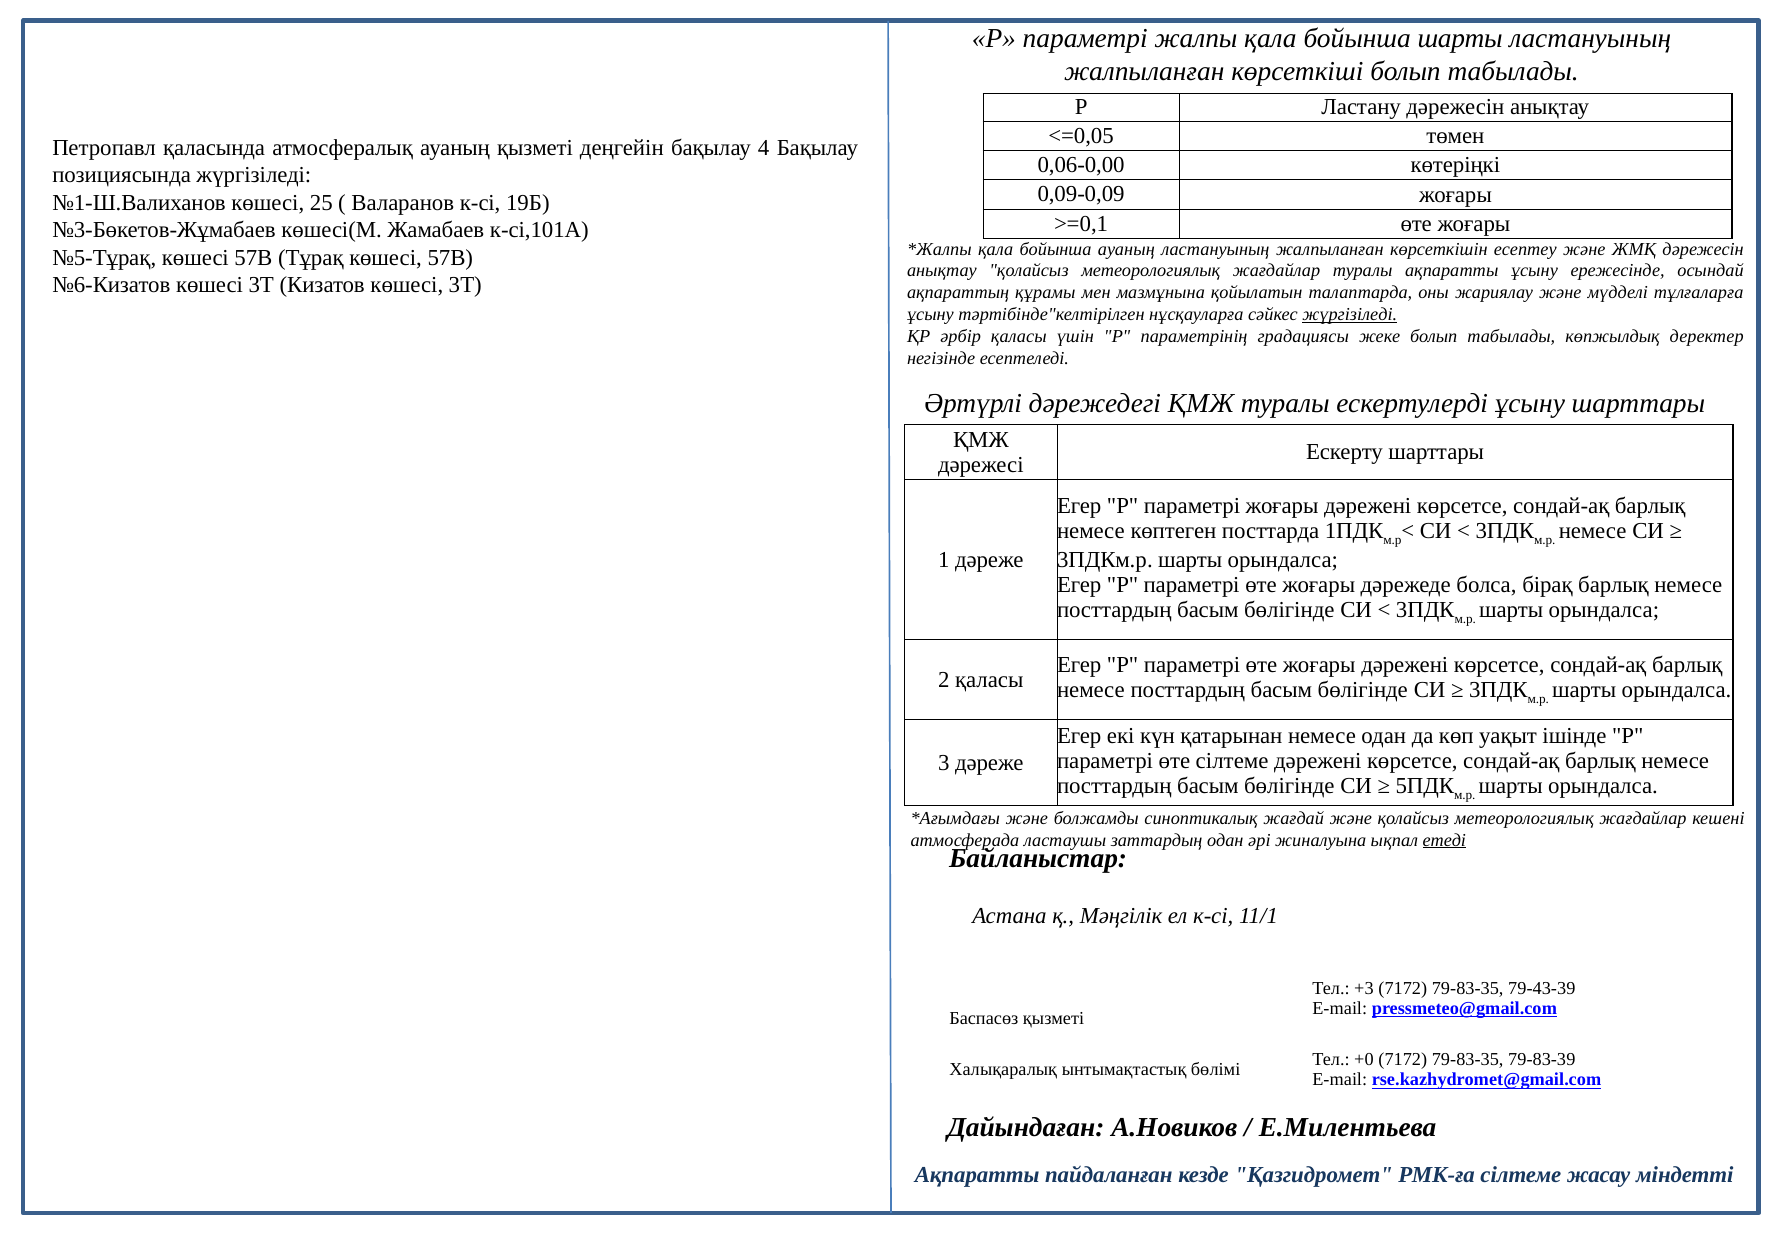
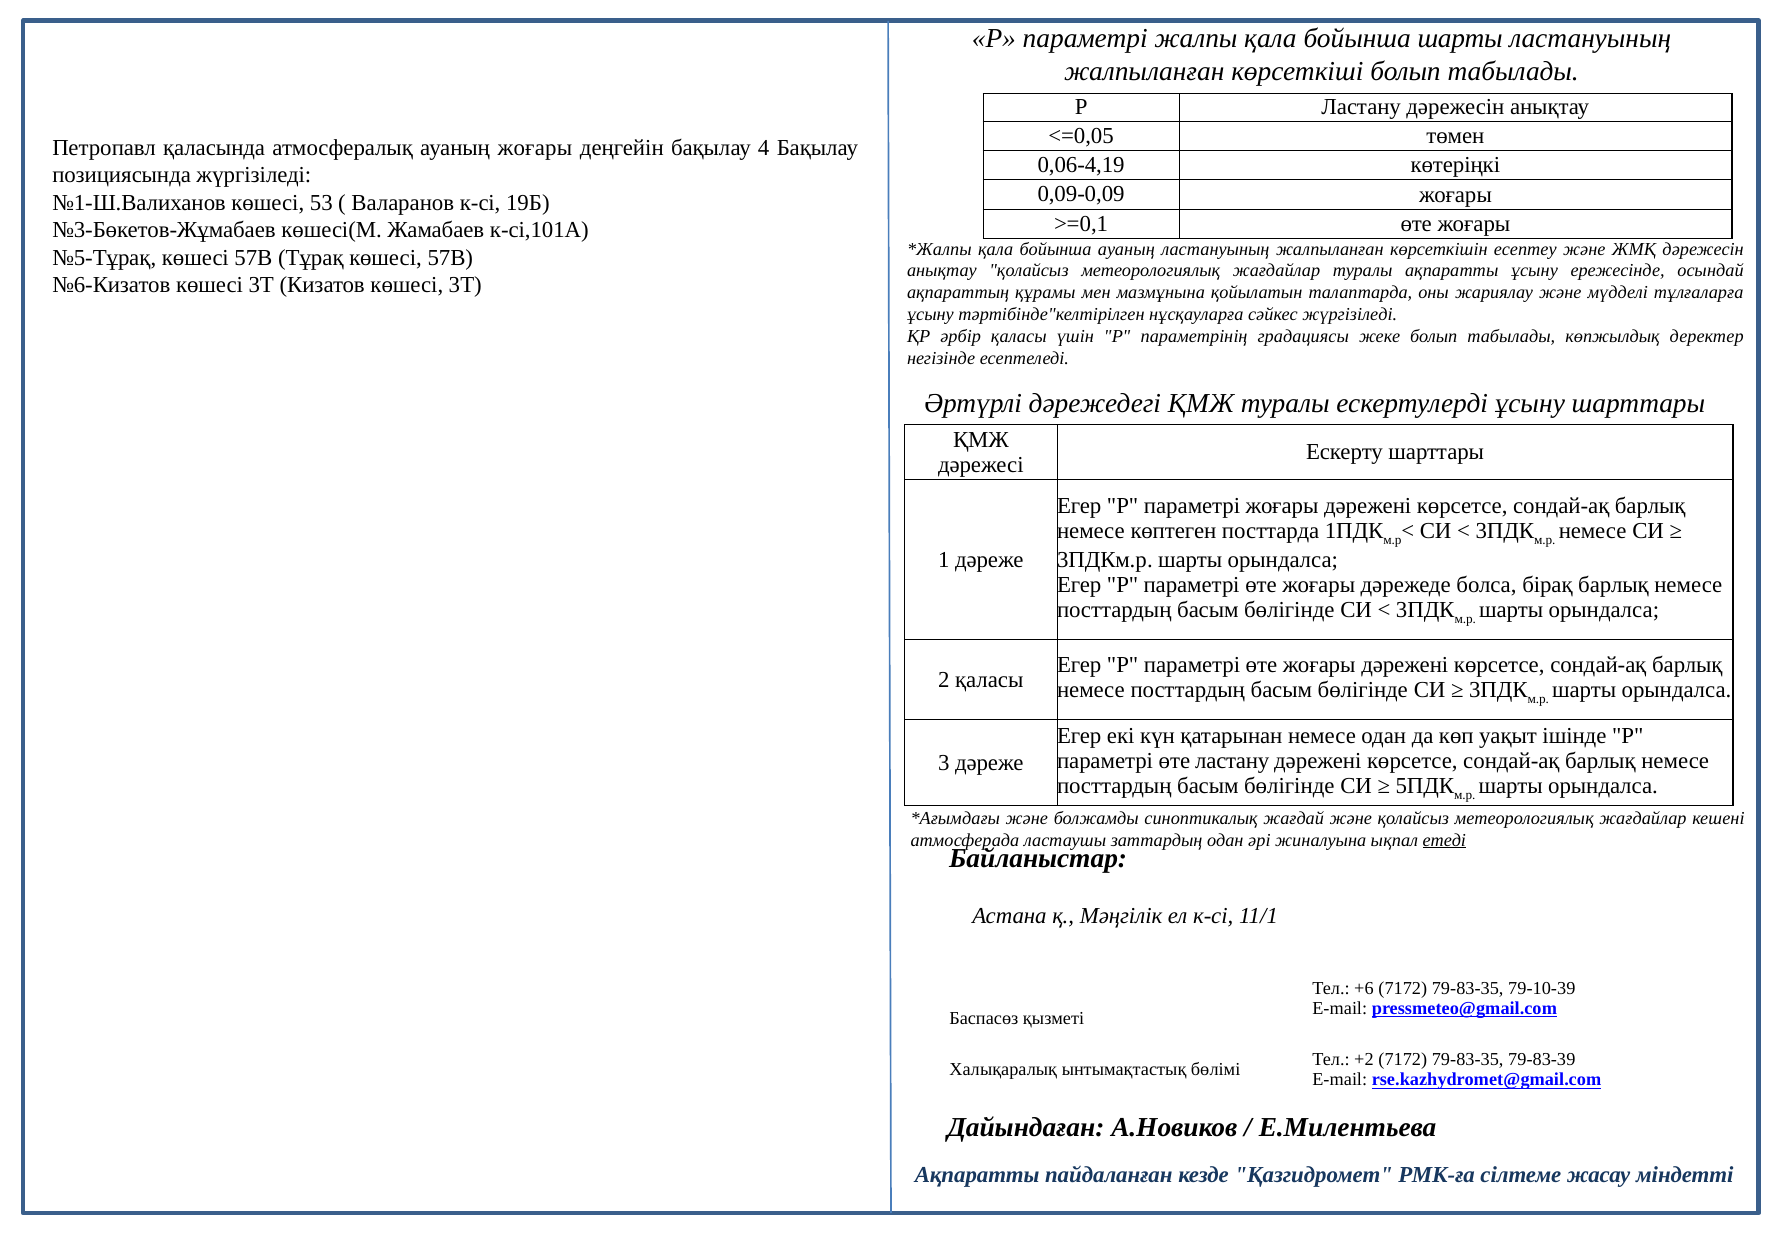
ауаның қызметі: қызметі -> жоғары
0,06-0,00: 0,06-0,00 -> 0,06-4,19
25: 25 -> 53
жүргізіледі at (1350, 315) underline: present -> none
өте сілтеме: сілтеме -> ластану
+3: +3 -> +6
79-43-39: 79-43-39 -> 79-10-39
+0: +0 -> +2
